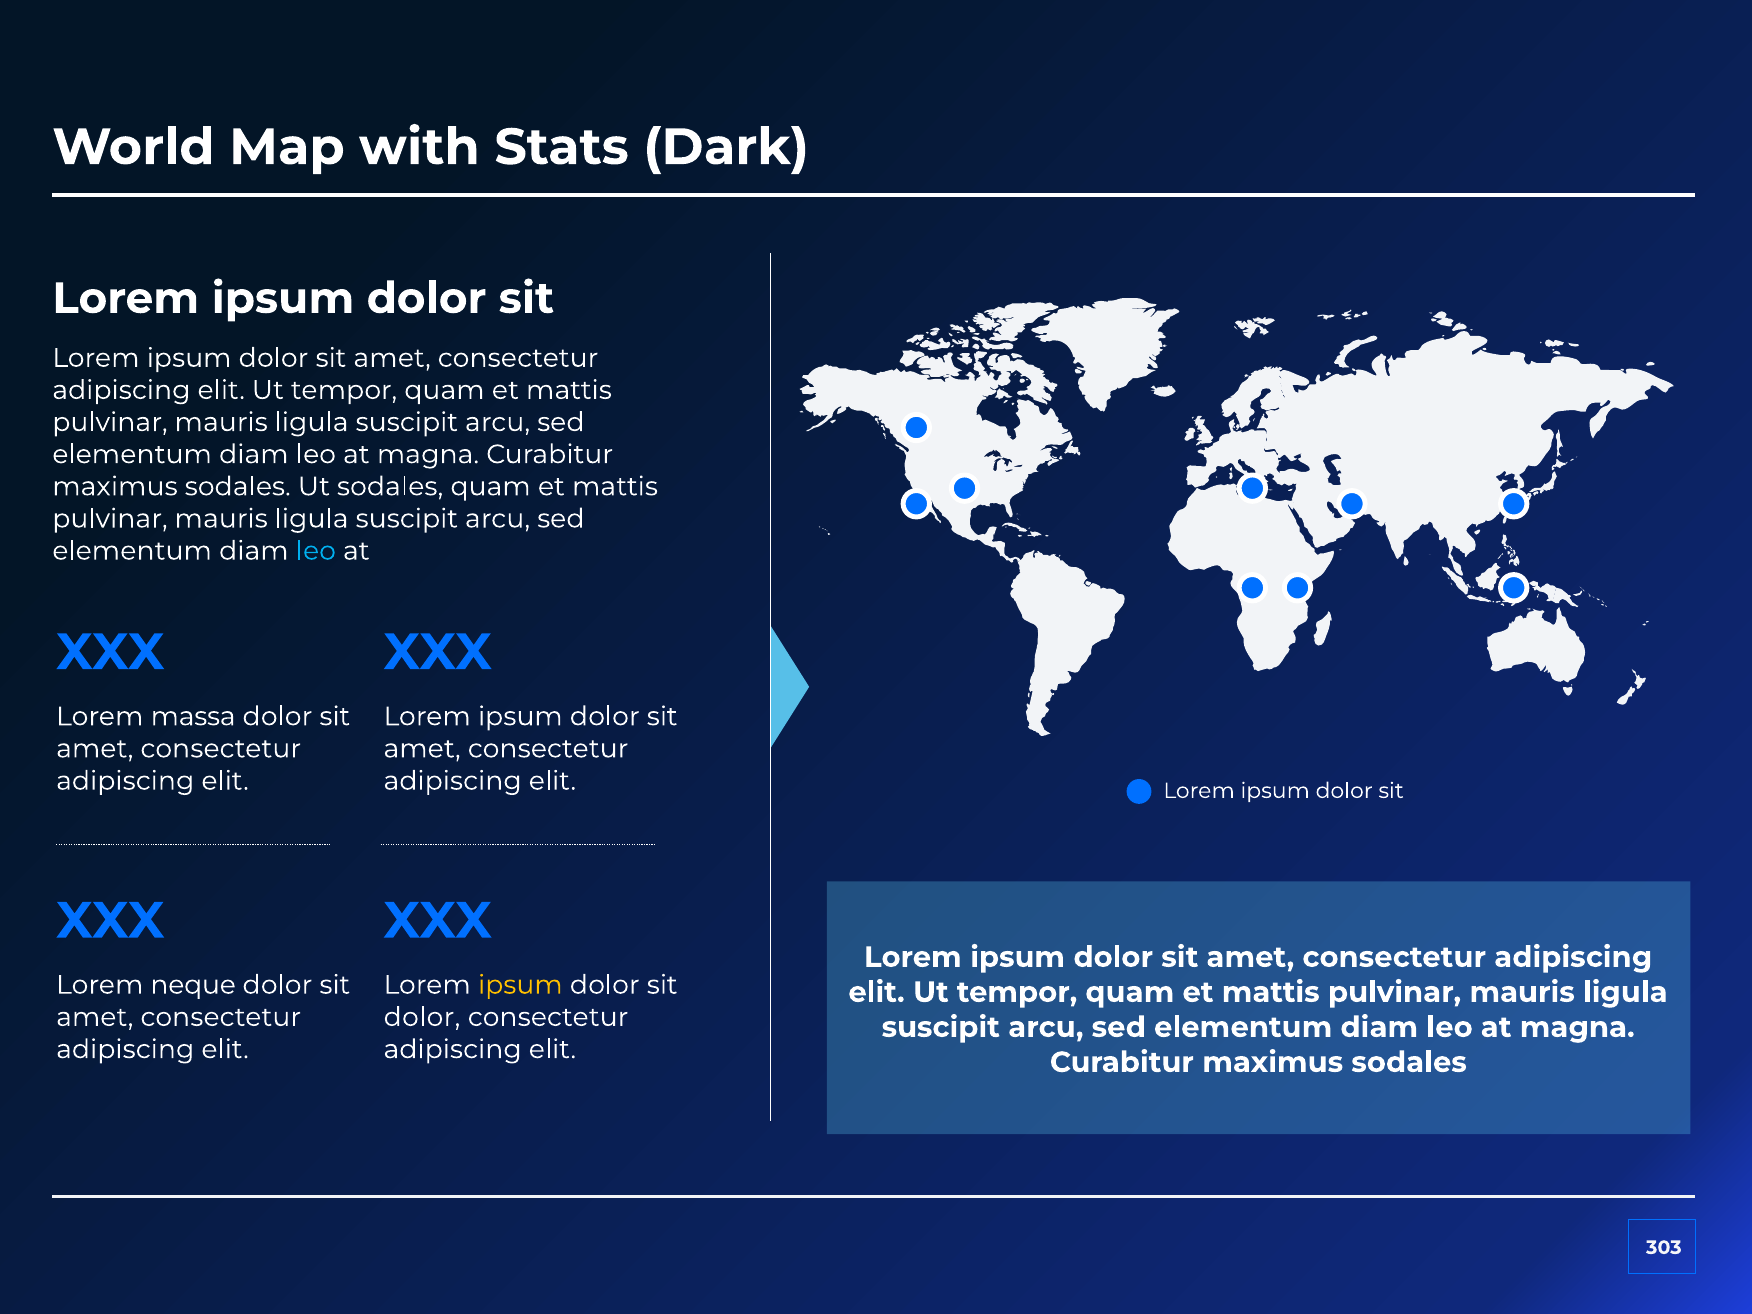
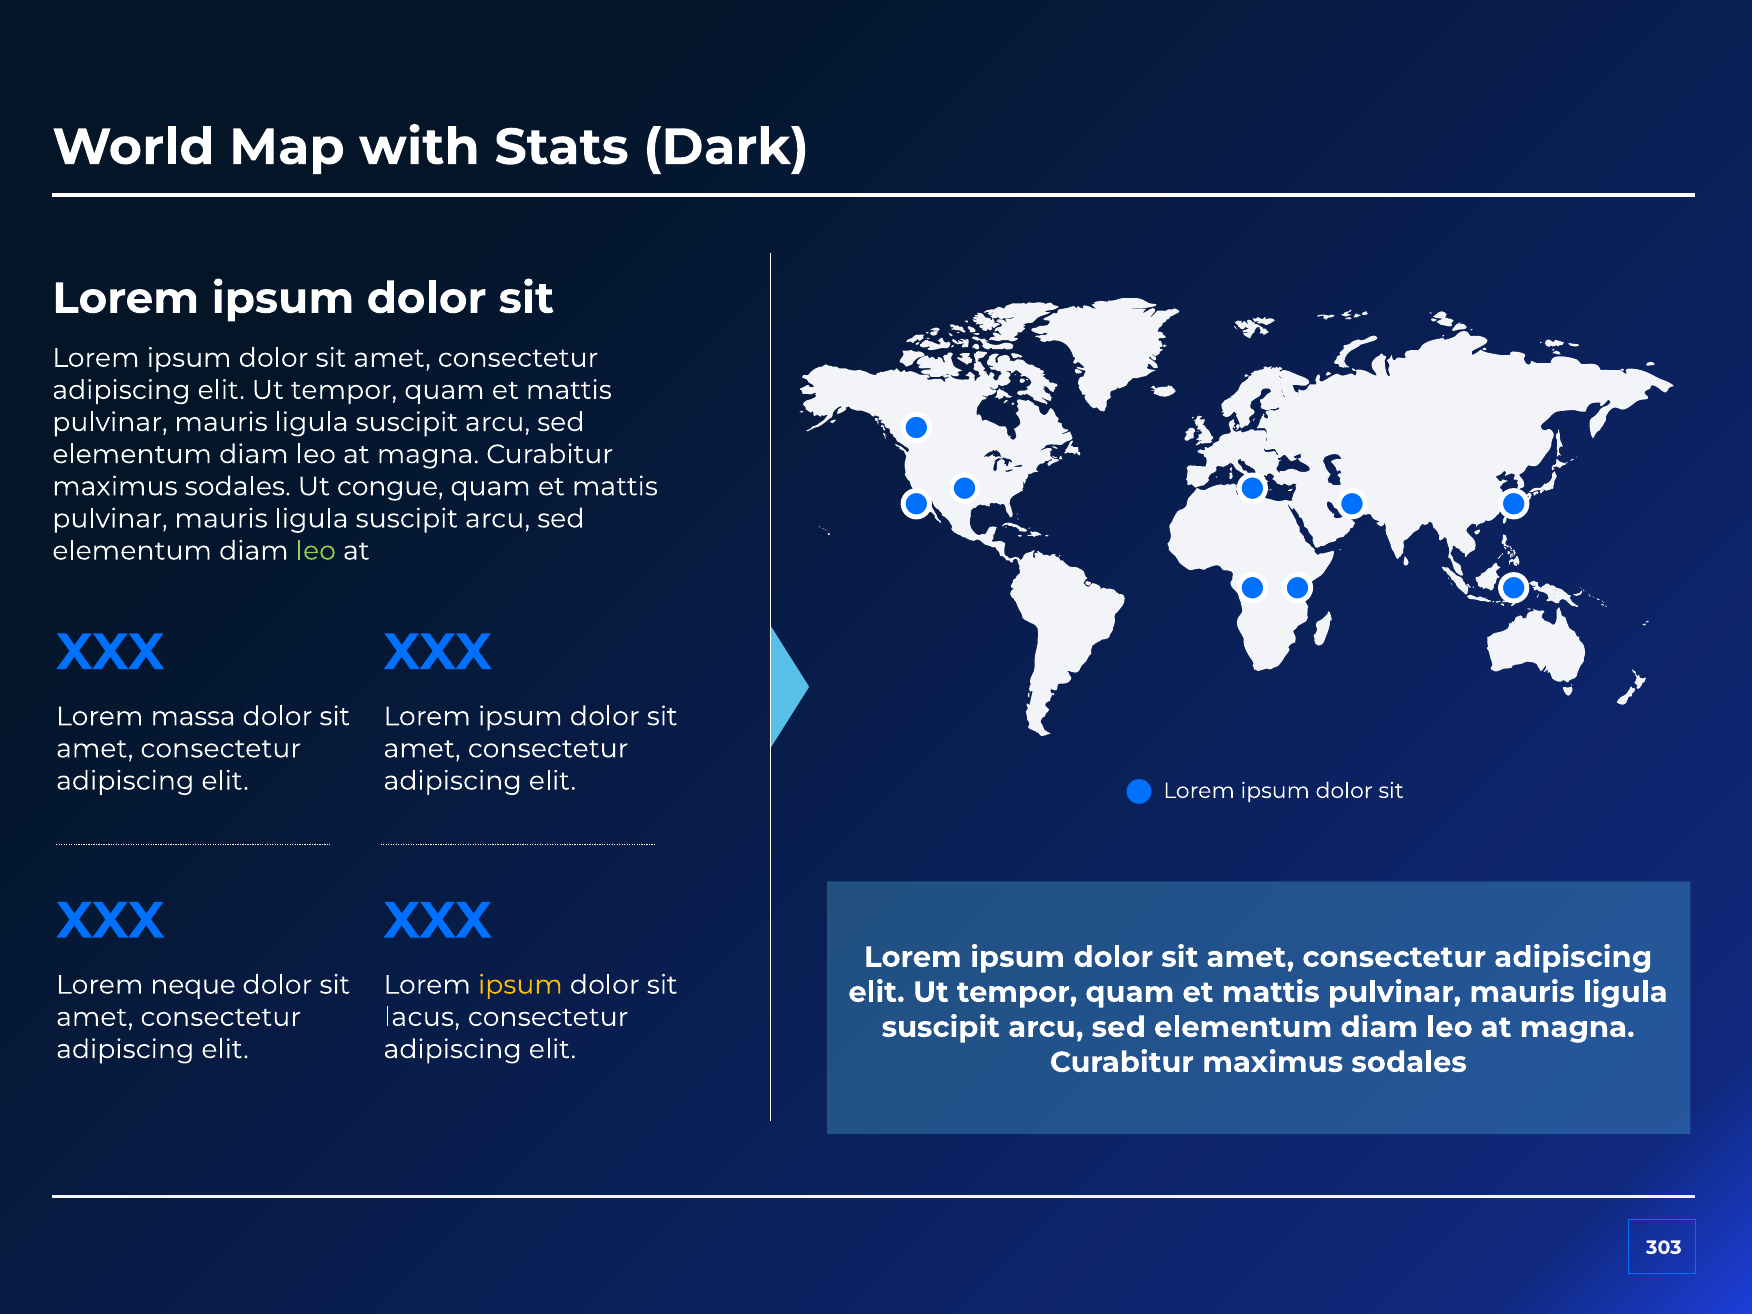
Ut sodales: sodales -> congue
leo at (316, 551) colour: light blue -> light green
dolor at (422, 1017): dolor -> lacus
